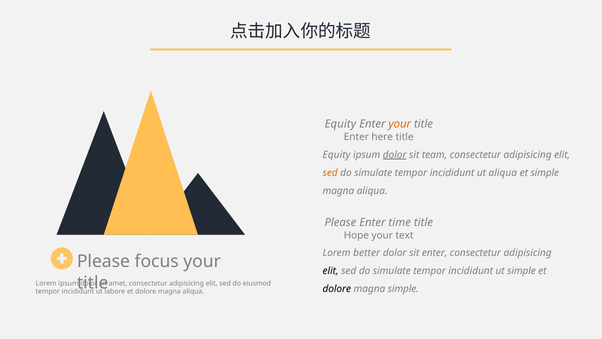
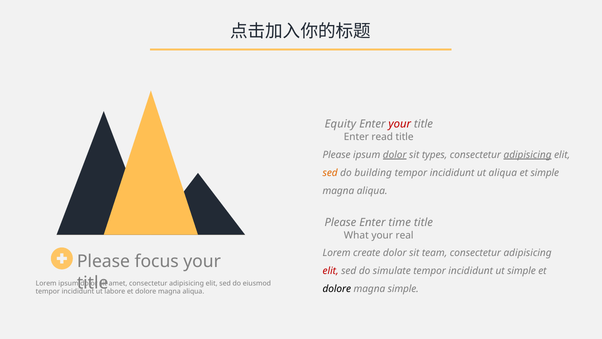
your at (400, 124) colour: orange -> red
here: here -> read
Equity at (337, 155): Equity -> Please
team: team -> types
adipisicing at (528, 155) underline: none -> present
simulate at (373, 173): simulate -> building
Hope: Hope -> What
text: text -> real
better: better -> create
sit enter: enter -> team
elit at (331, 271) colour: black -> red
